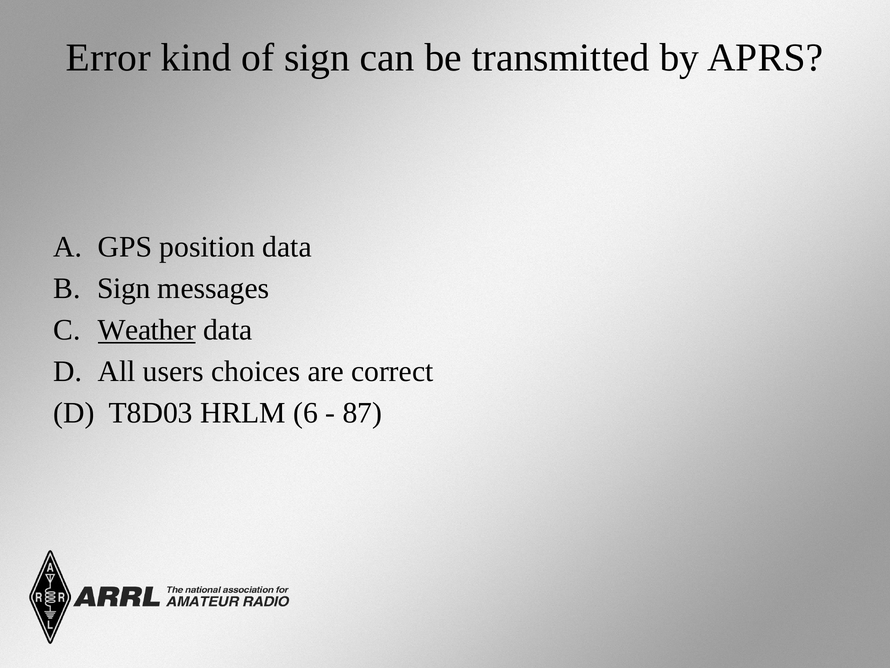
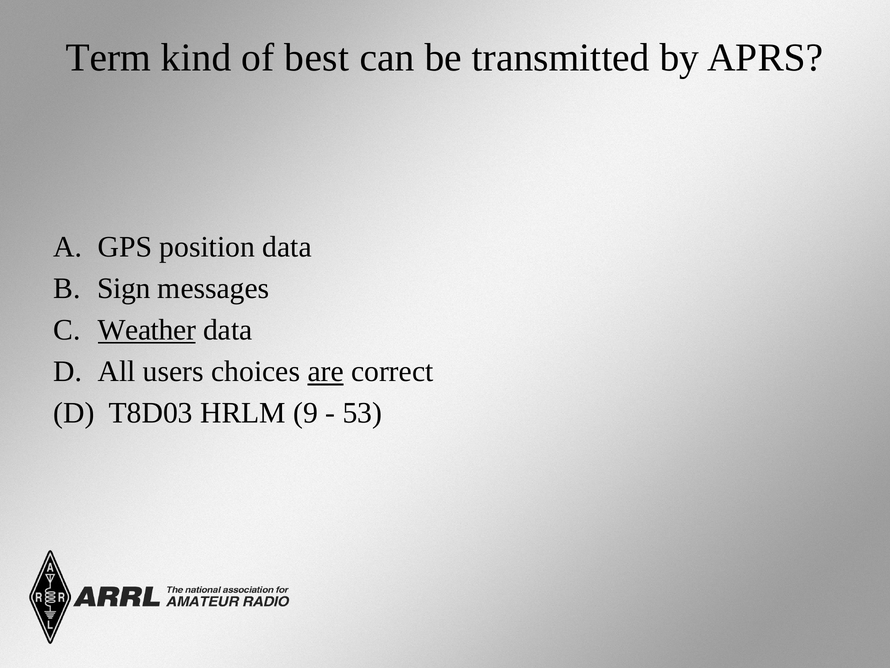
Error: Error -> Term
of sign: sign -> best
are underline: none -> present
6: 6 -> 9
87: 87 -> 53
